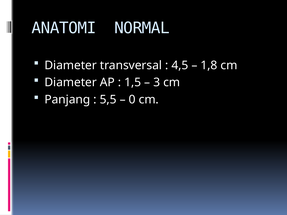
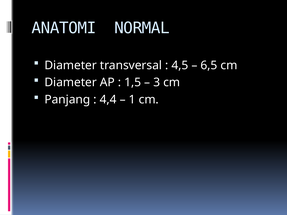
1,8: 1,8 -> 6,5
5,5: 5,5 -> 4,4
0: 0 -> 1
